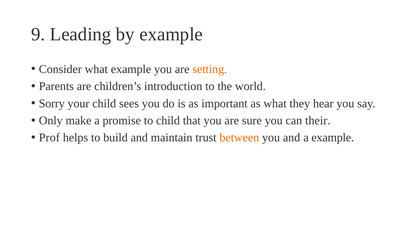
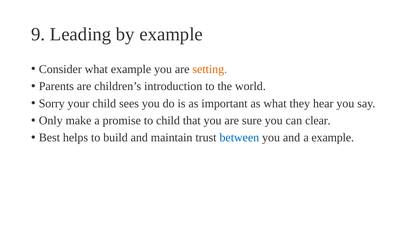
their: their -> clear
Prof: Prof -> Best
between colour: orange -> blue
